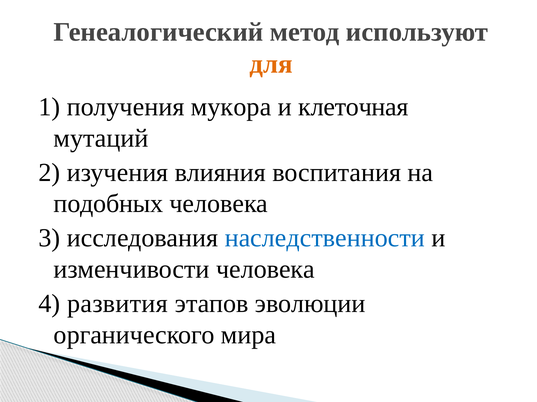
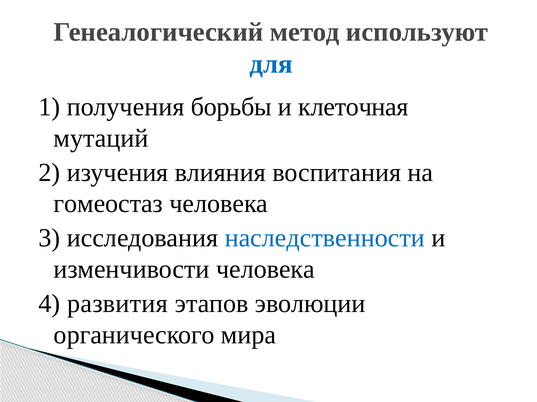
для colour: orange -> blue
мукора: мукора -> борьбы
подобных: подобных -> гомеостаз
